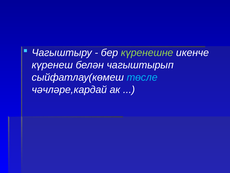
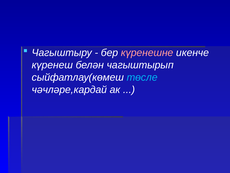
күренешне colour: light green -> pink
